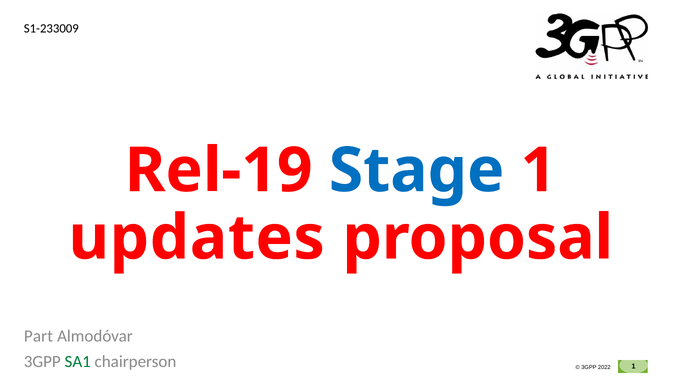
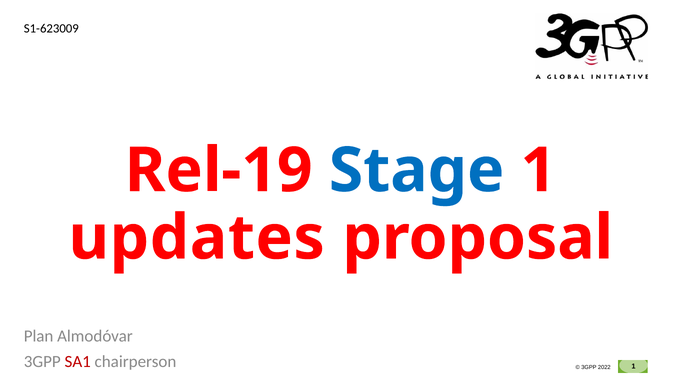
S1-233009: S1-233009 -> S1-623009
Part: Part -> Plan
SA1 colour: green -> red
